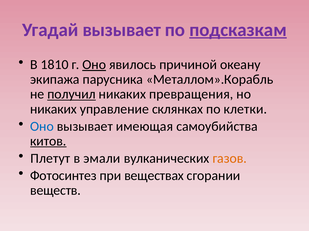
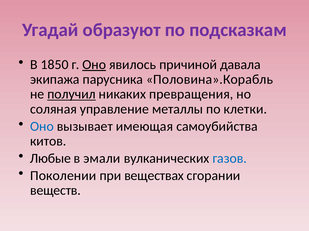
Угадай вызывает: вызывает -> образуют
подсказкам underline: present -> none
1810: 1810 -> 1850
океану: океану -> давала
Металлом».Корабль: Металлом».Корабль -> Половина».Корабль
никаких at (54, 109): никаких -> соляная
склянках: склянках -> металлы
китов underline: present -> none
Плетут: Плетут -> Любые
газов colour: orange -> blue
Фотосинтез: Фотосинтез -> Поколении
